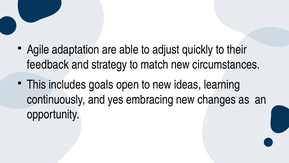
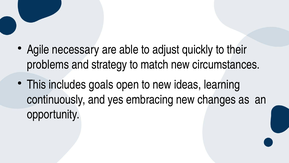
adaptation: adaptation -> necessary
feedback: feedback -> problems
